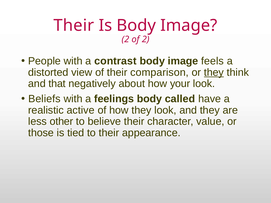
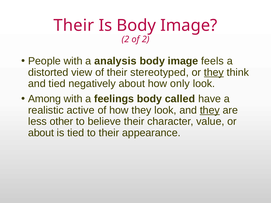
contrast: contrast -> analysis
comparison: comparison -> stereotyped
and that: that -> tied
your: your -> only
Beliefs: Beliefs -> Among
they at (210, 110) underline: none -> present
those at (41, 133): those -> about
